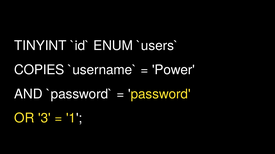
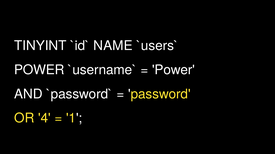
ENUM: ENUM -> NAME
COPIES at (39, 70): COPIES -> POWER
3: 3 -> 4
